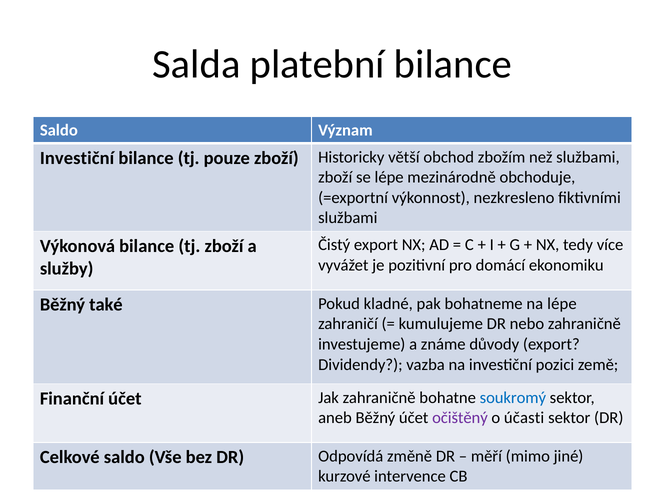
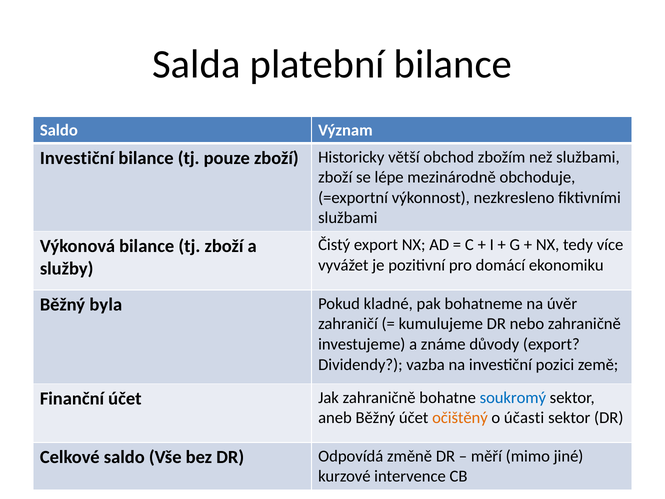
také: také -> byla
na lépe: lépe -> úvěr
očištěný colour: purple -> orange
